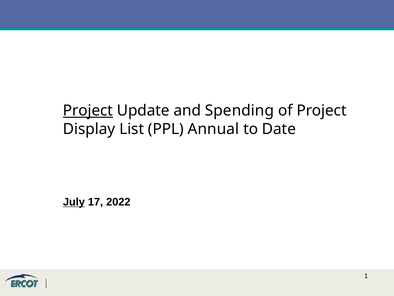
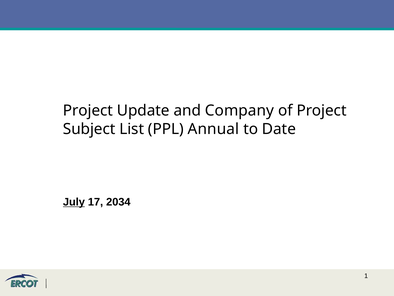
Project at (88, 110) underline: present -> none
Spending: Spending -> Company
Display: Display -> Subject
2022: 2022 -> 2034
